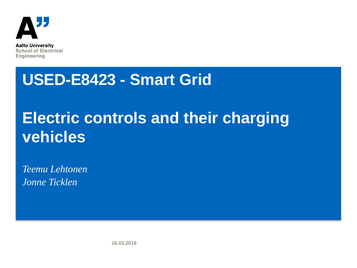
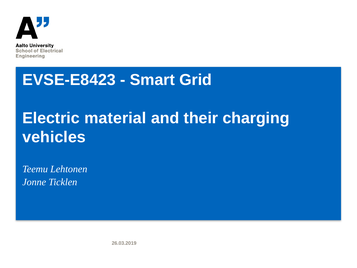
USED-E8423: USED-E8423 -> EVSE-E8423
controls: controls -> material
